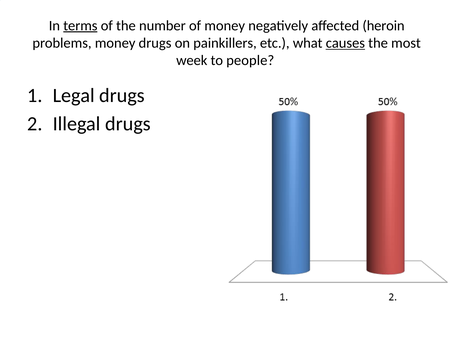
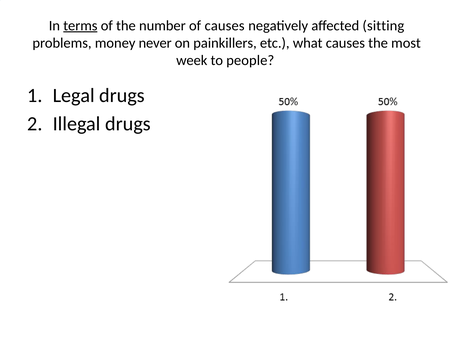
of money: money -> causes
heroin: heroin -> sitting
money drugs: drugs -> never
causes at (345, 43) underline: present -> none
